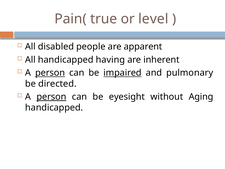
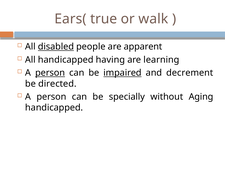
Pain(: Pain( -> Ears(
level: level -> walk
disabled underline: none -> present
inherent: inherent -> learning
pulmonary: pulmonary -> decrement
person at (51, 97) underline: present -> none
eyesight: eyesight -> specially
